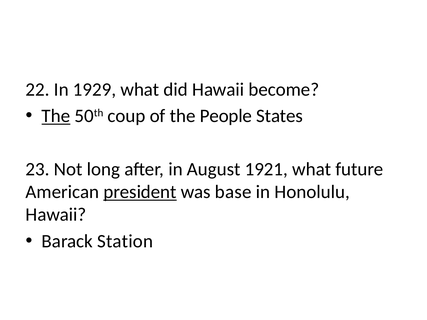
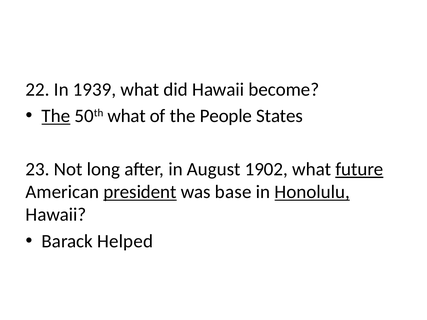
1929: 1929 -> 1939
50th coup: coup -> what
1921: 1921 -> 1902
future underline: none -> present
Honolulu underline: none -> present
Station: Station -> Helped
